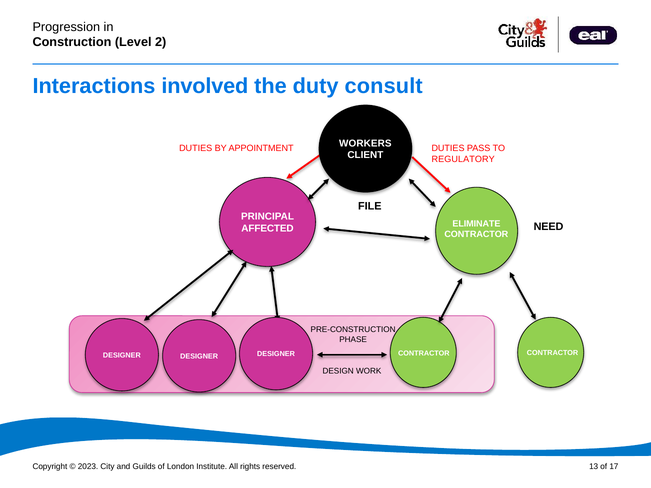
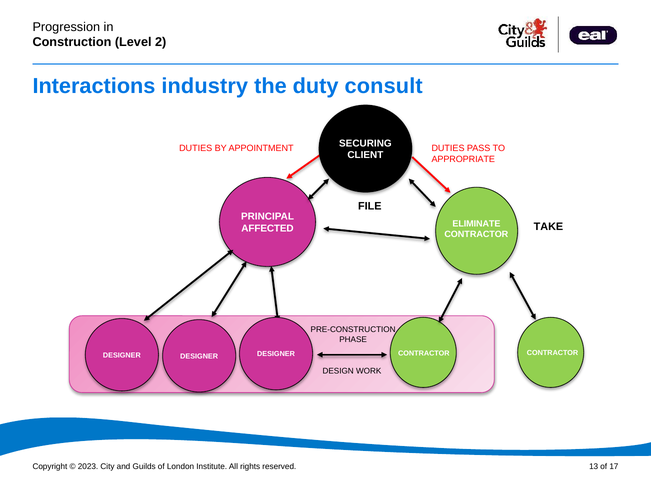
involved: involved -> industry
WORKERS: WORKERS -> SECURING
REGULATORY: REGULATORY -> APPROPRIATE
NEED: NEED -> TAKE
